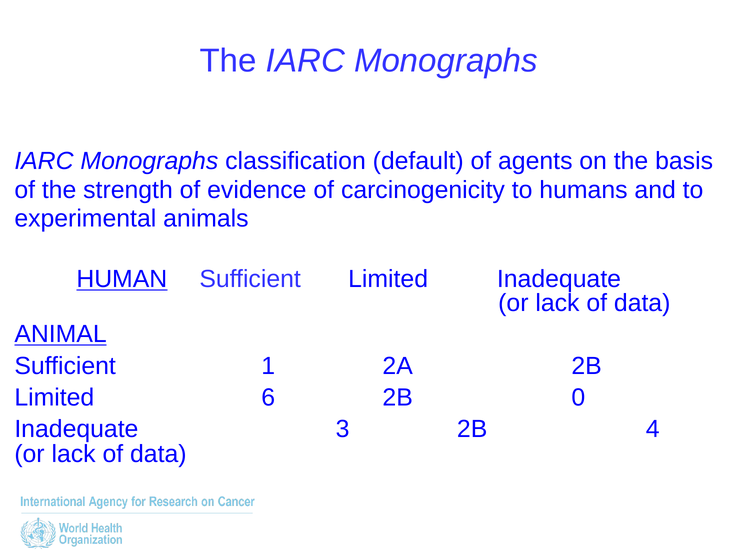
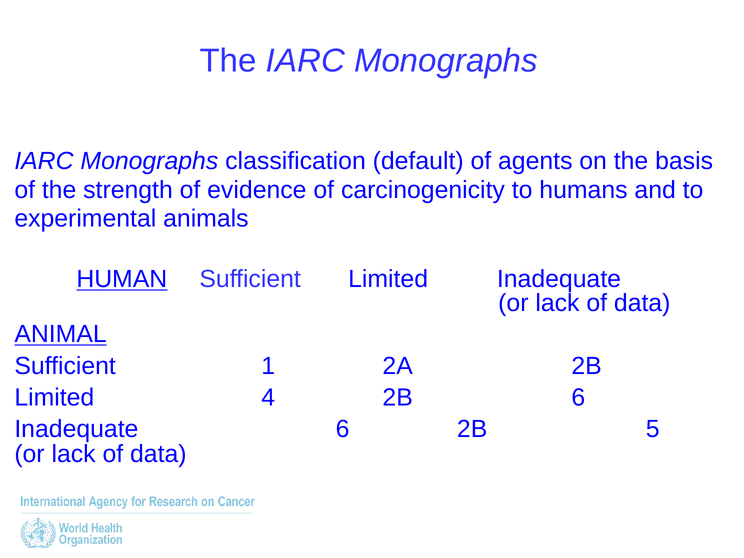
6: 6 -> 4
2B 0: 0 -> 6
Inadequate 3: 3 -> 6
4: 4 -> 5
